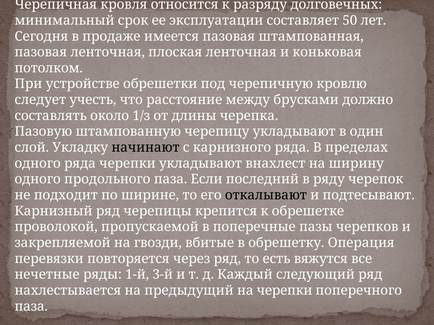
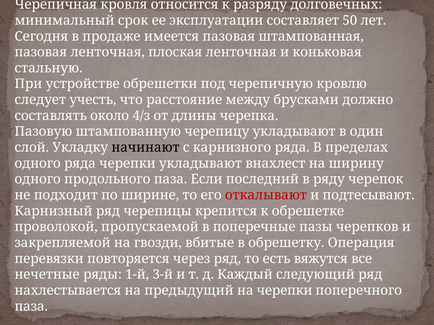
потолком: потолком -> стальную
1/з: 1/з -> 4/з
откалывают colour: black -> red
